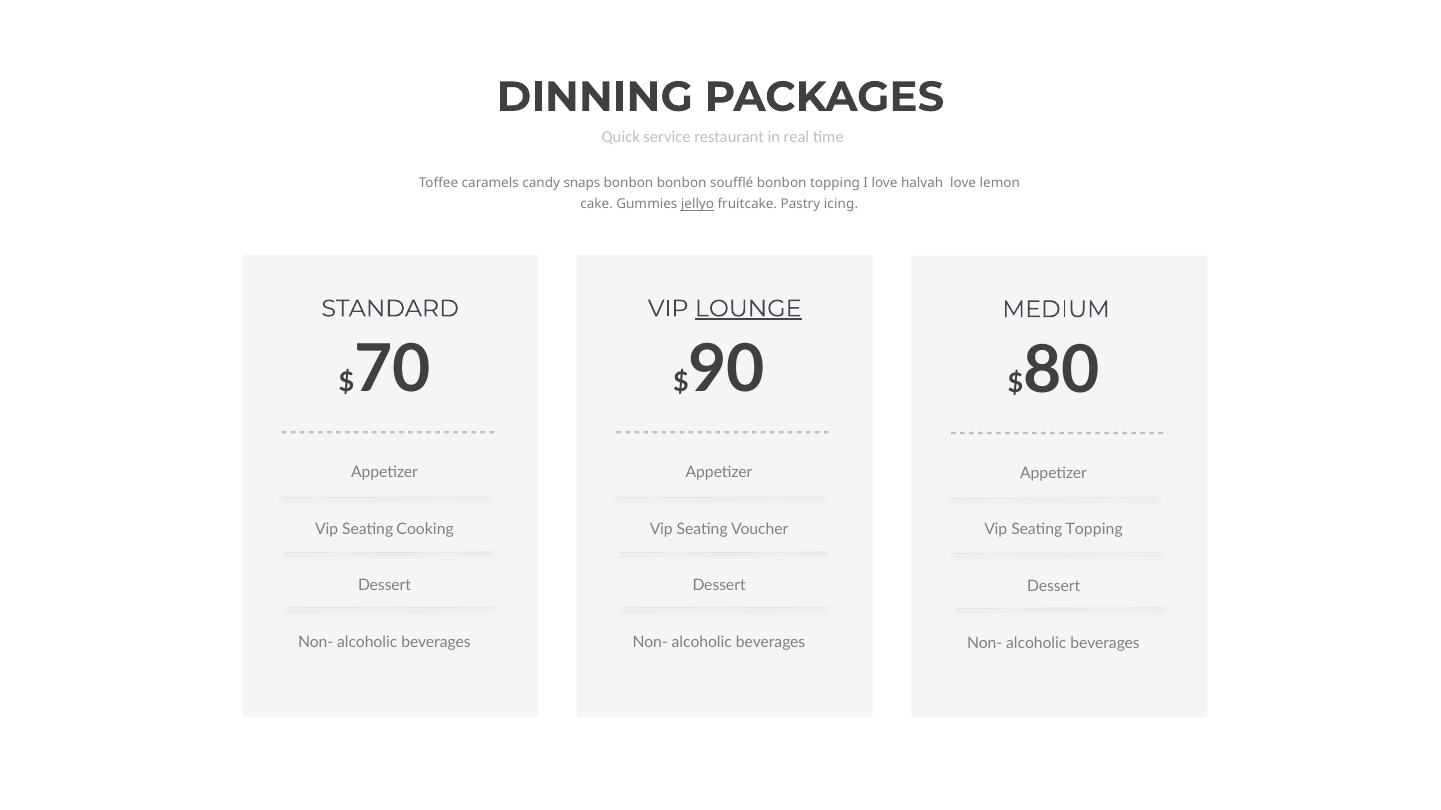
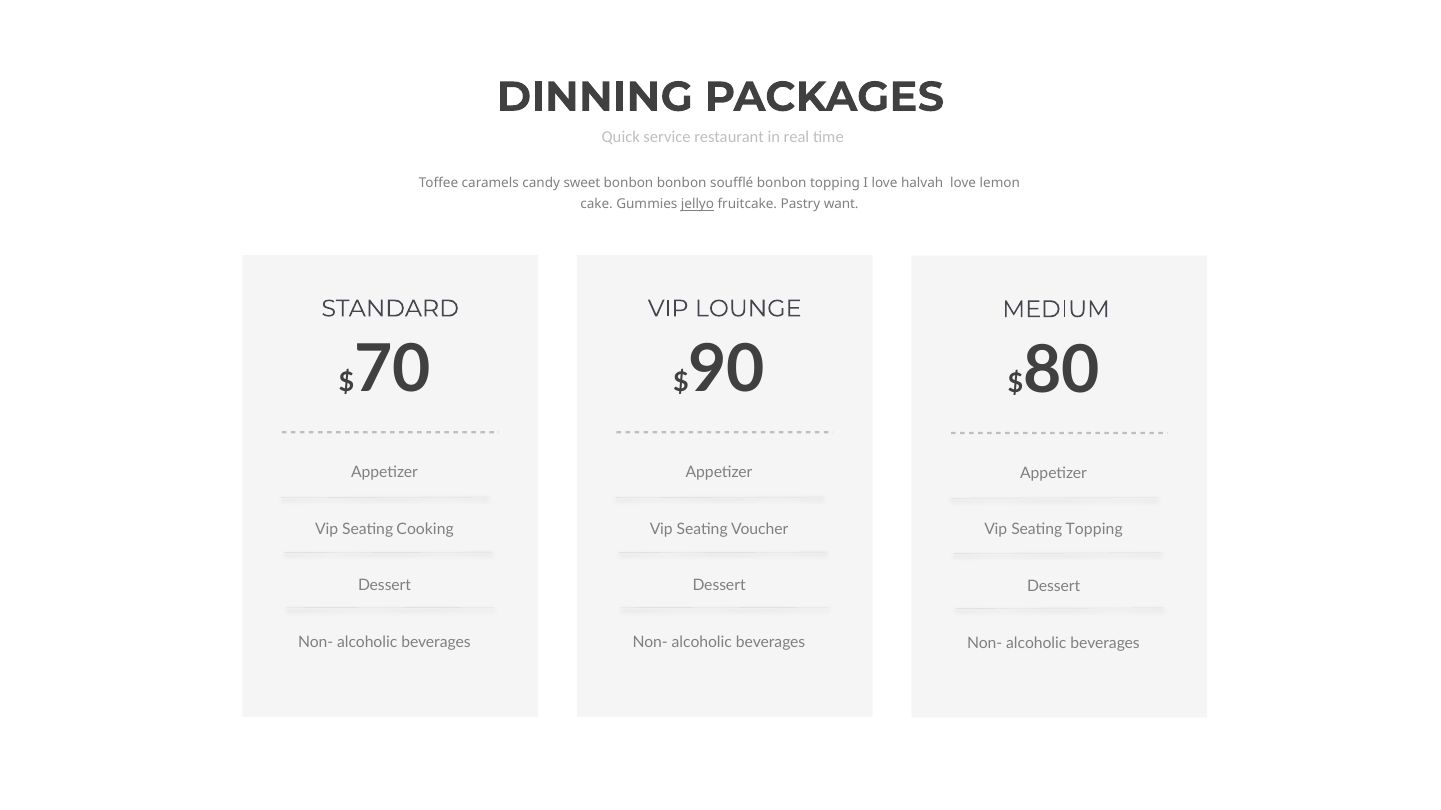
snaps: snaps -> sweet
icing: icing -> want
LOUNGE underline: present -> none
